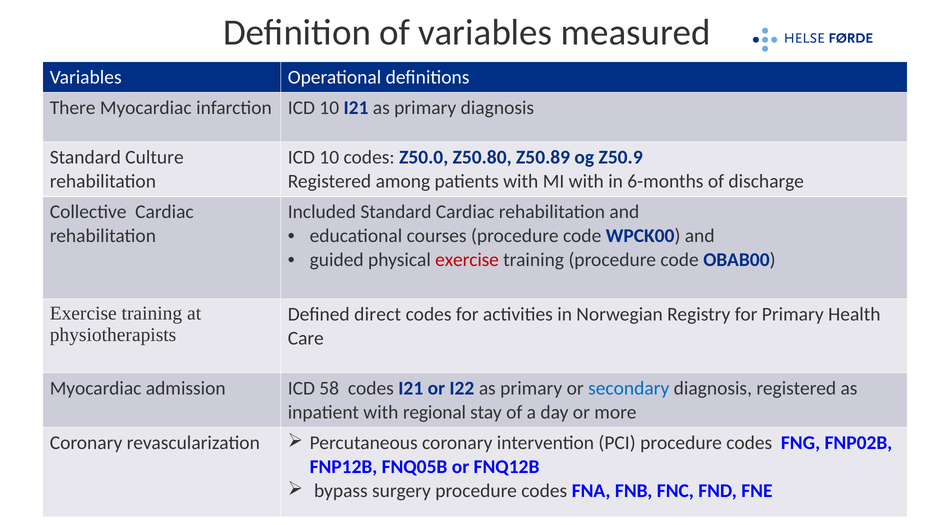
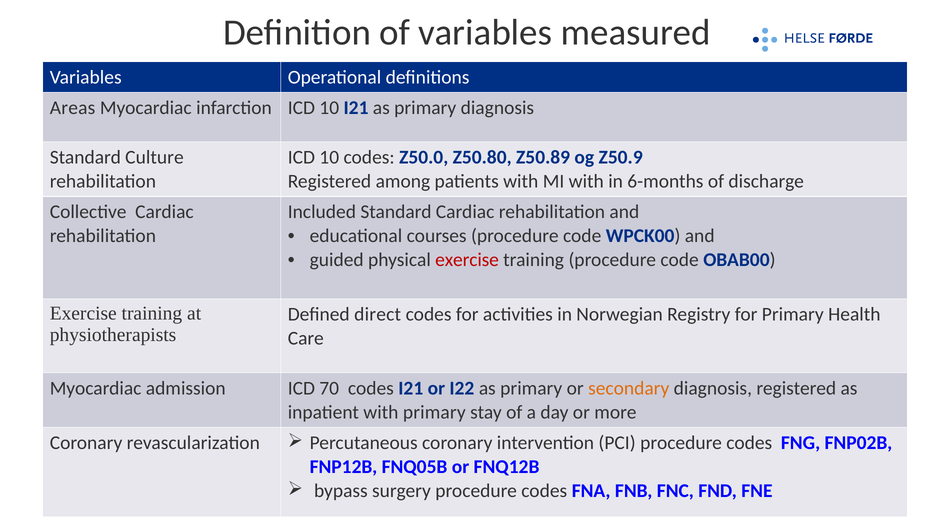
There: There -> Areas
58: 58 -> 70
secondary colour: blue -> orange
with regional: regional -> primary
